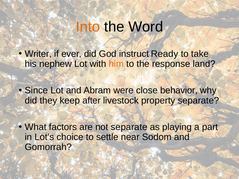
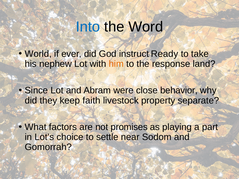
Into colour: orange -> blue
Writer: Writer -> World
after: after -> faith
not separate: separate -> promises
